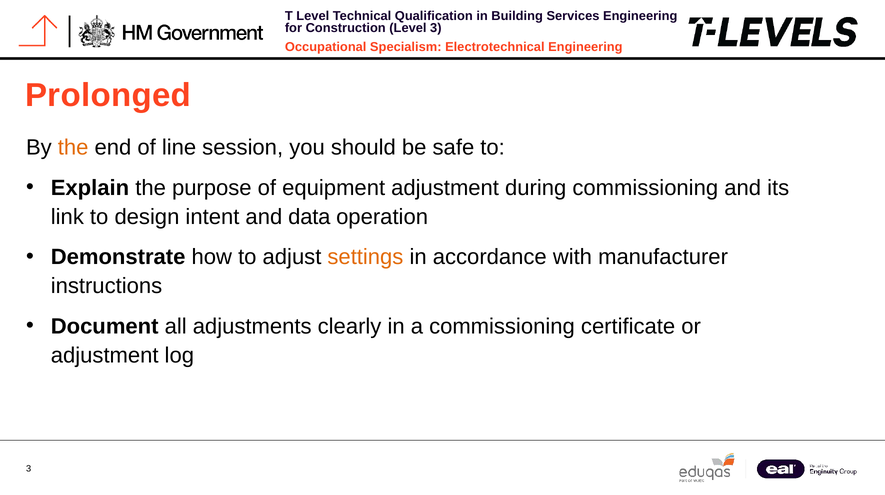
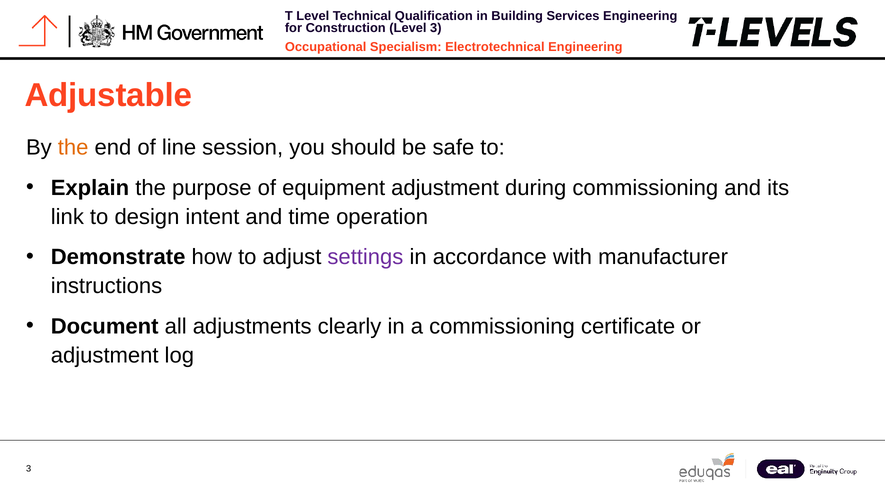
Prolonged: Prolonged -> Adjustable
data: data -> time
settings colour: orange -> purple
